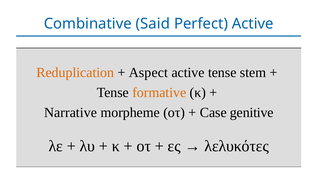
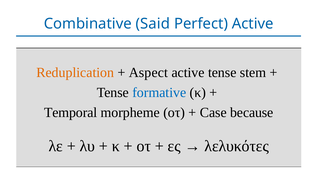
formative colour: orange -> blue
Narrative: Narrative -> Temporal
genitive: genitive -> because
